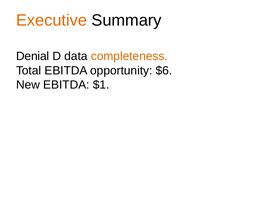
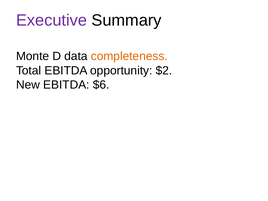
Executive colour: orange -> purple
Denial: Denial -> Monte
$6: $6 -> $2
$1: $1 -> $6
